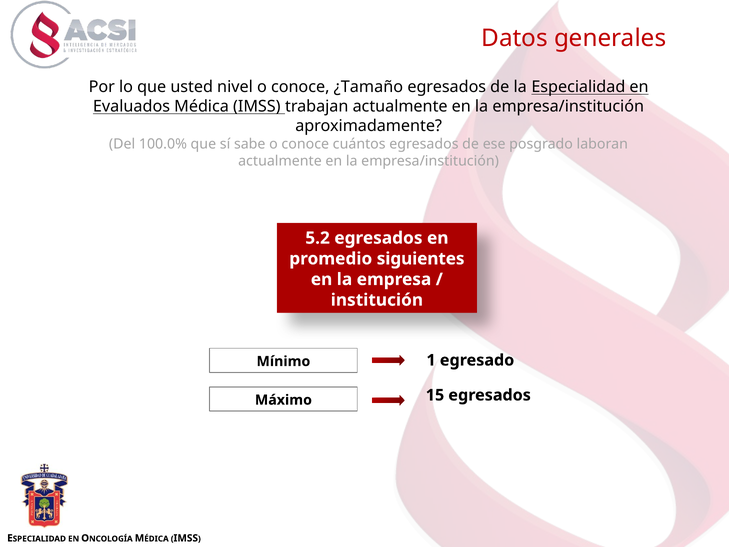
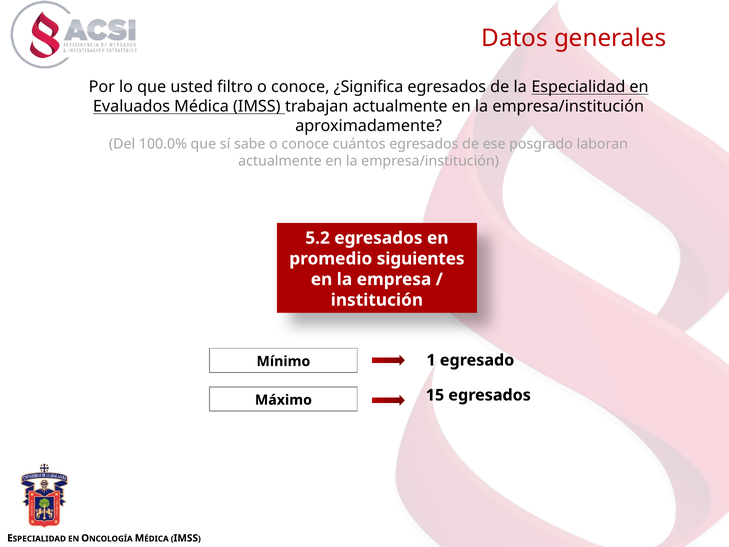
nivel: nivel -> filtro
¿Tamaño: ¿Tamaño -> ¿Significa
